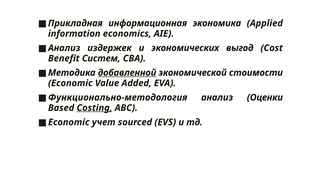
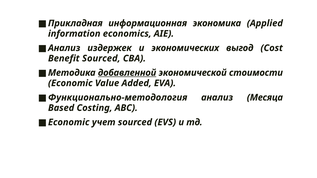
Benefit Систем: Систем -> Sourced
Оценки: Оценки -> Месяца
Costing underline: present -> none
